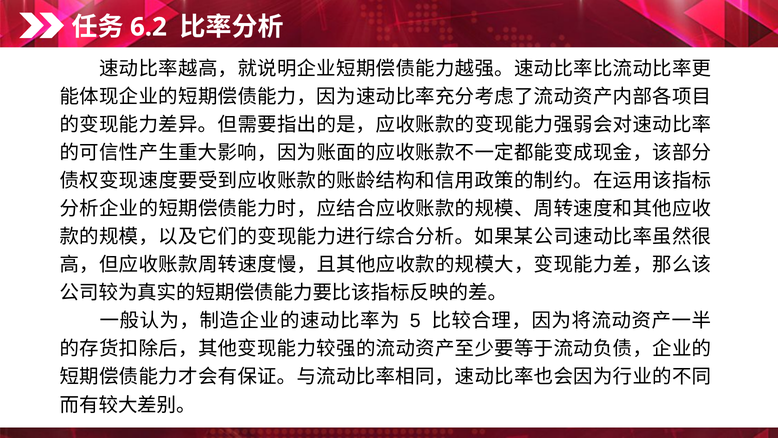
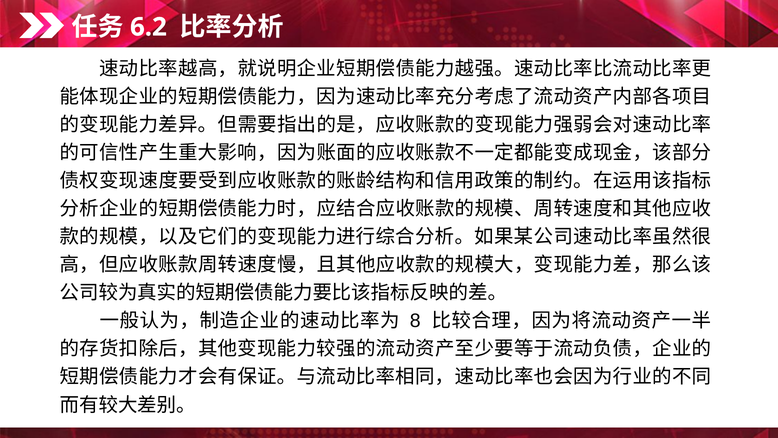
5: 5 -> 8
